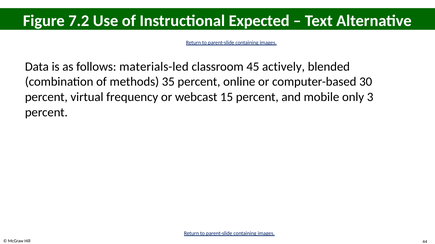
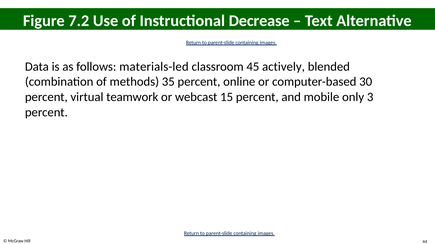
Expected: Expected -> Decrease
frequency: frequency -> teamwork
